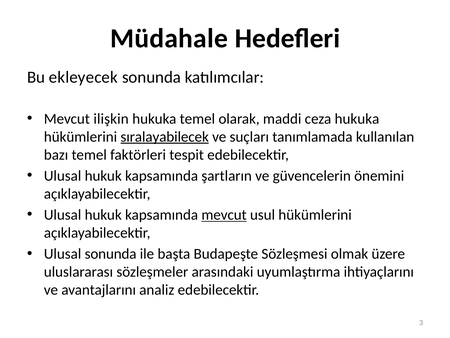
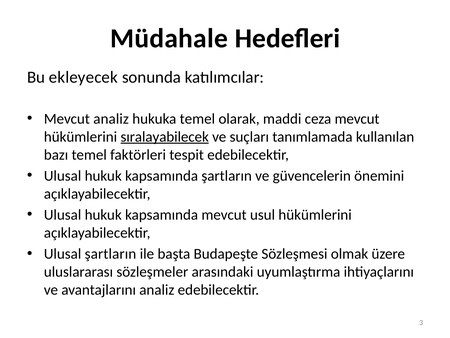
Mevcut ilişkin: ilişkin -> analiz
ceza hukuka: hukuka -> mevcut
mevcut at (224, 215) underline: present -> none
Ulusal sonunda: sonunda -> şartların
